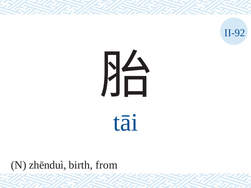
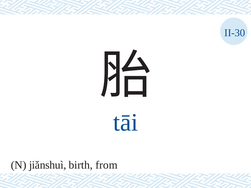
II-92: II-92 -> II-30
zhēnduì: zhēnduì -> jiǎnshuì
